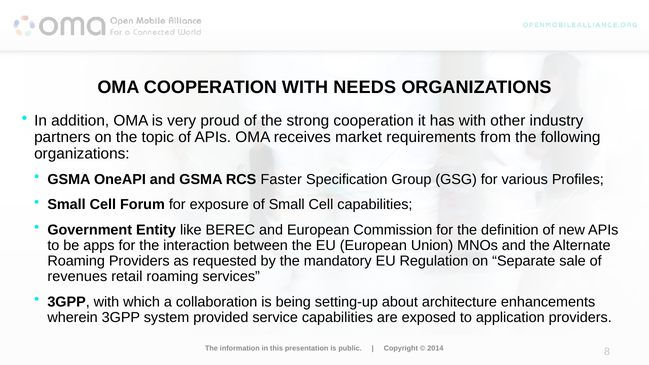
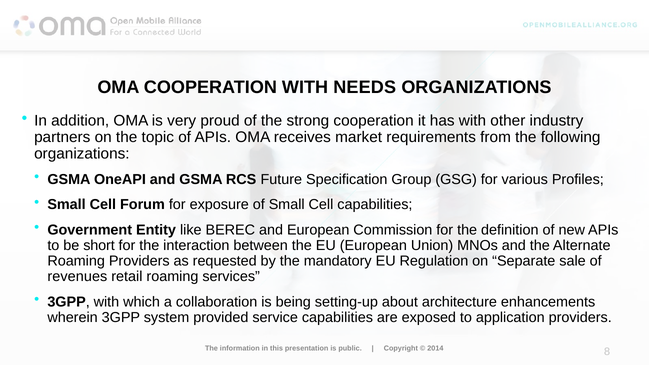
Faster: Faster -> Future
apps: apps -> short
